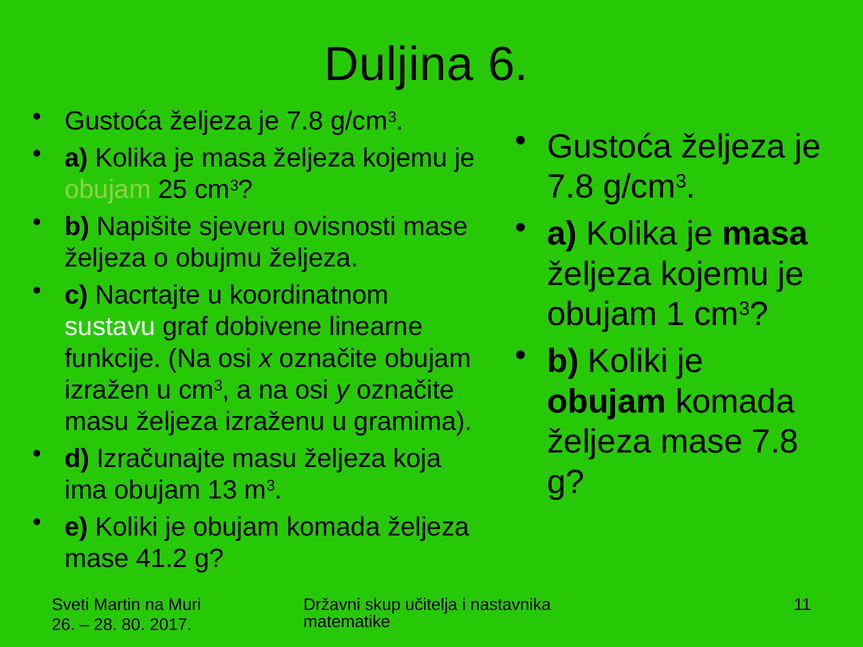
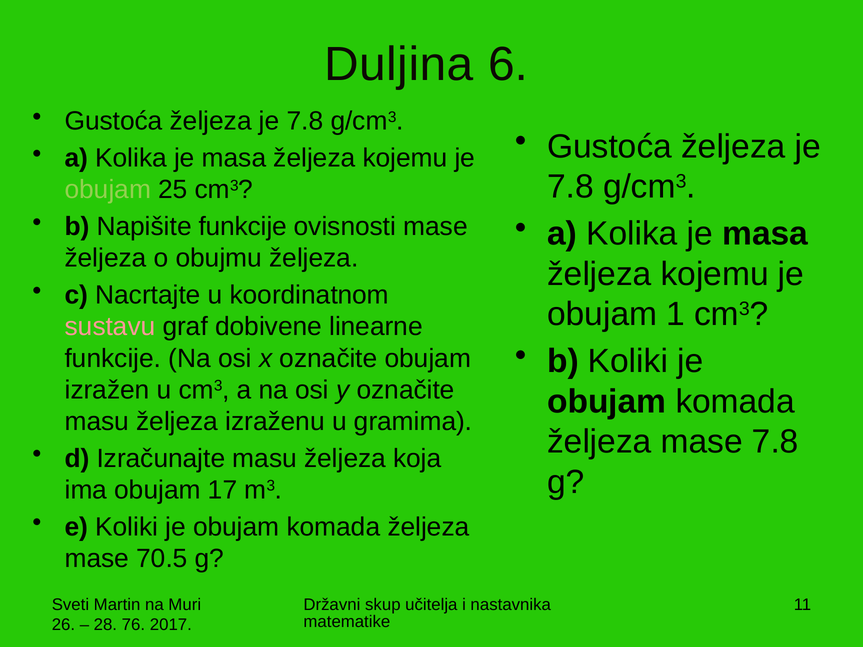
Napišite sjeveru: sjeveru -> funkcije
sustavu colour: white -> pink
13: 13 -> 17
41.2: 41.2 -> 70.5
80: 80 -> 76
